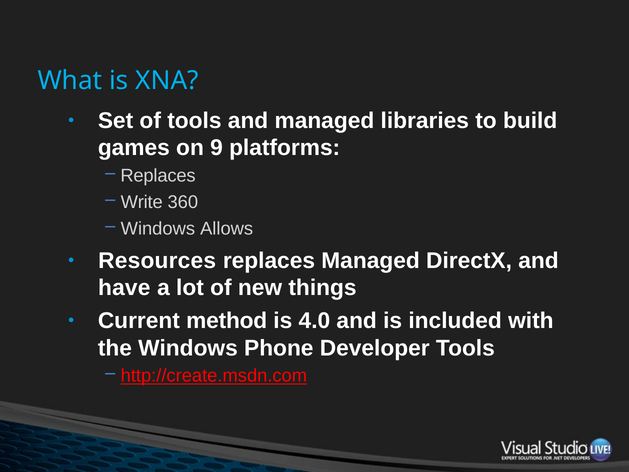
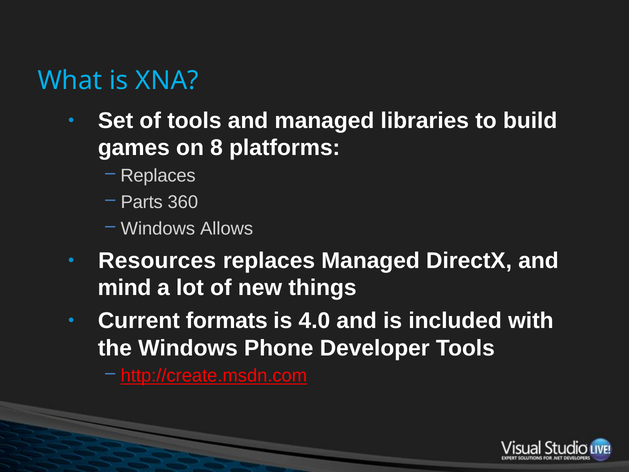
9: 9 -> 8
Write: Write -> Parts
have: have -> mind
method: method -> formats
